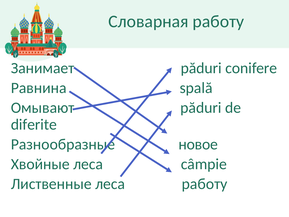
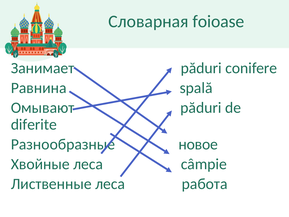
Словарная работу: работу -> foioase
леса работу: работу -> работа
